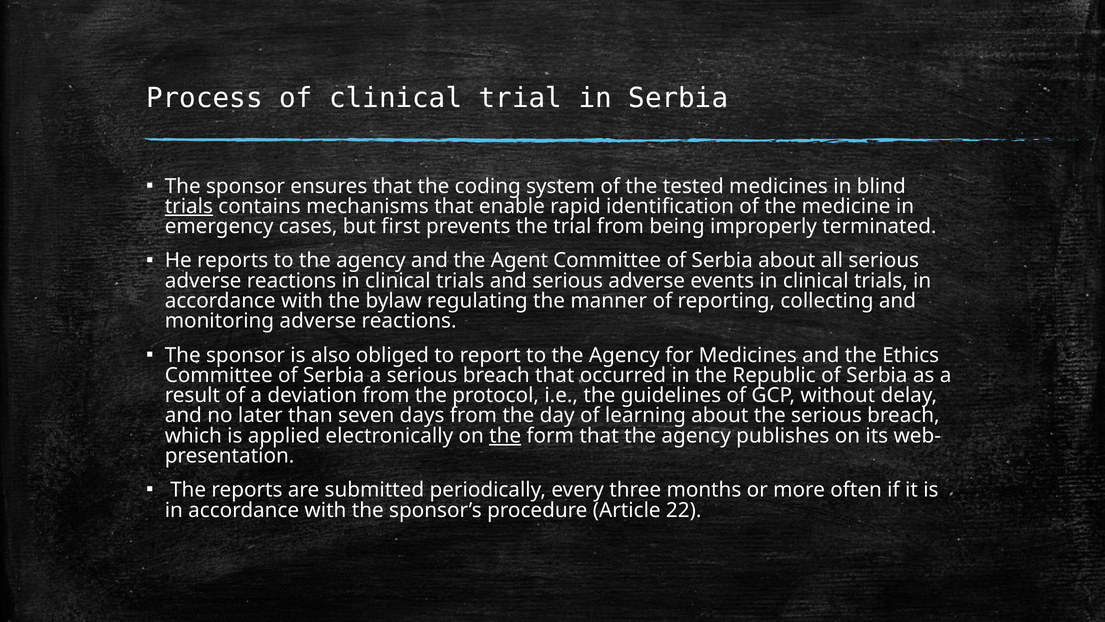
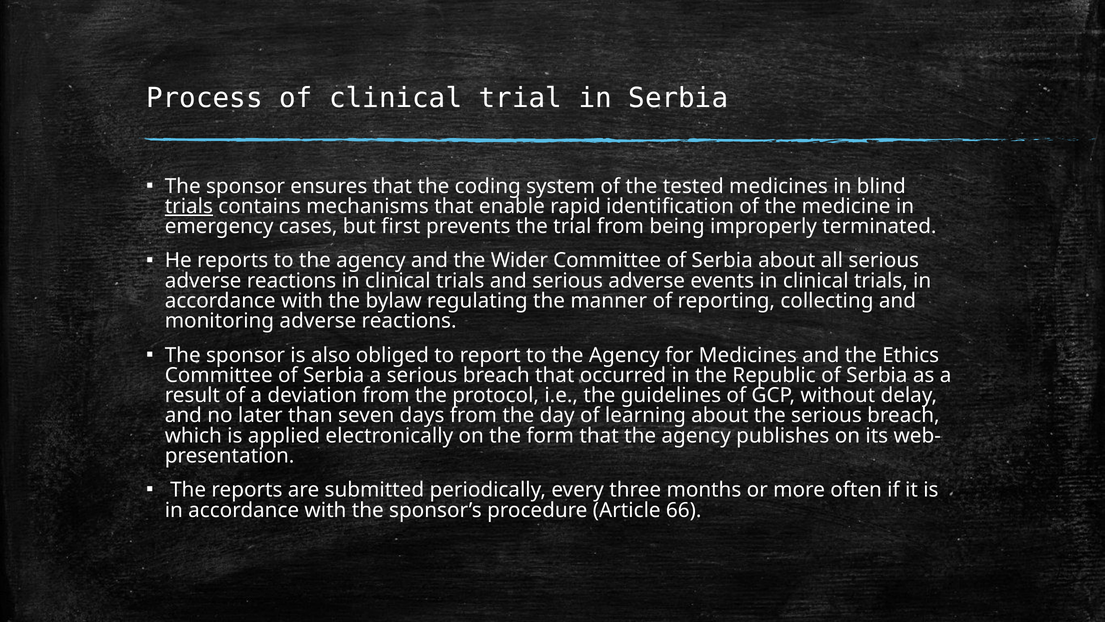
Agent: Agent -> Wider
the at (505, 435) underline: present -> none
22: 22 -> 66
